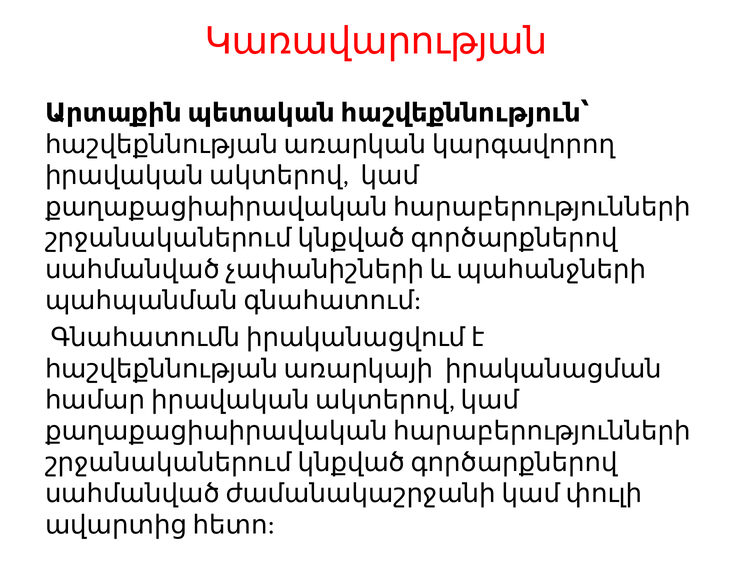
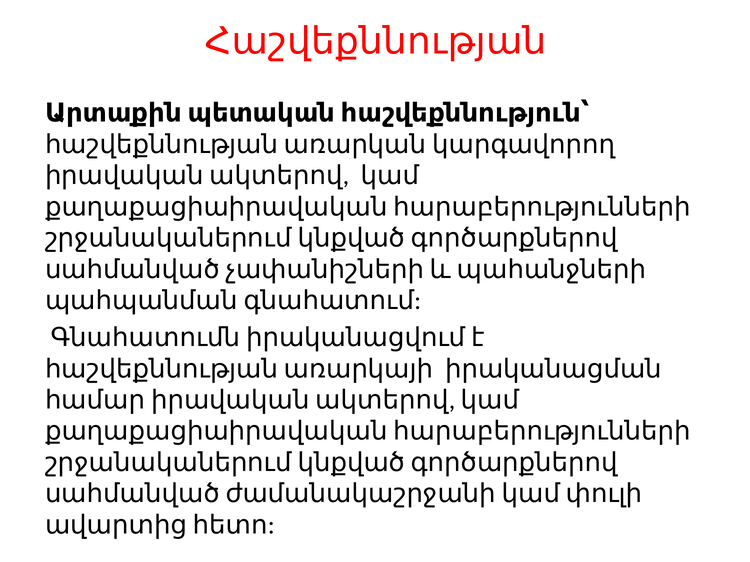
Կառավարության: Կառավարության -> Հաշվեքննության
